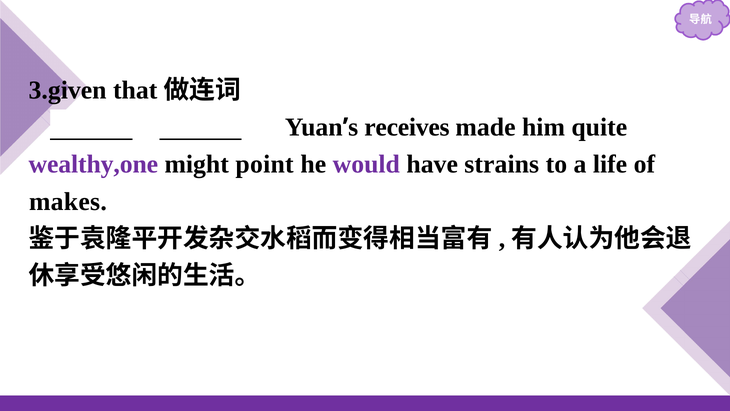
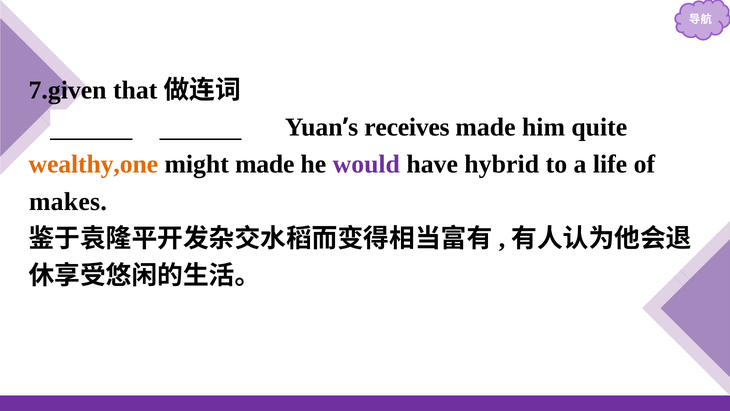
3.given: 3.given -> 7.given
wealthy,one colour: purple -> orange
might point: point -> made
strains: strains -> hybrid
